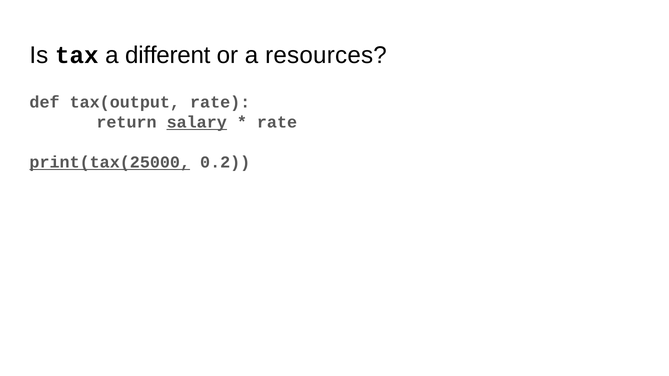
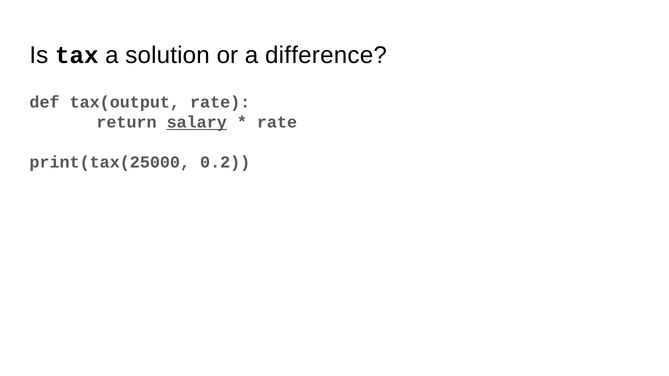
different: different -> solution
resources: resources -> difference
print(tax(25000 underline: present -> none
